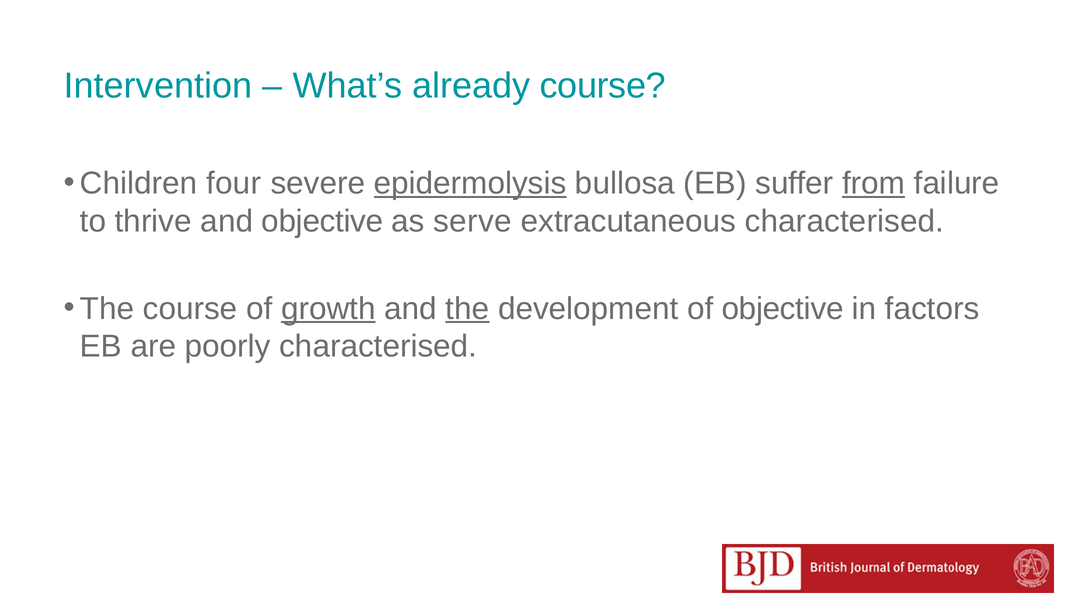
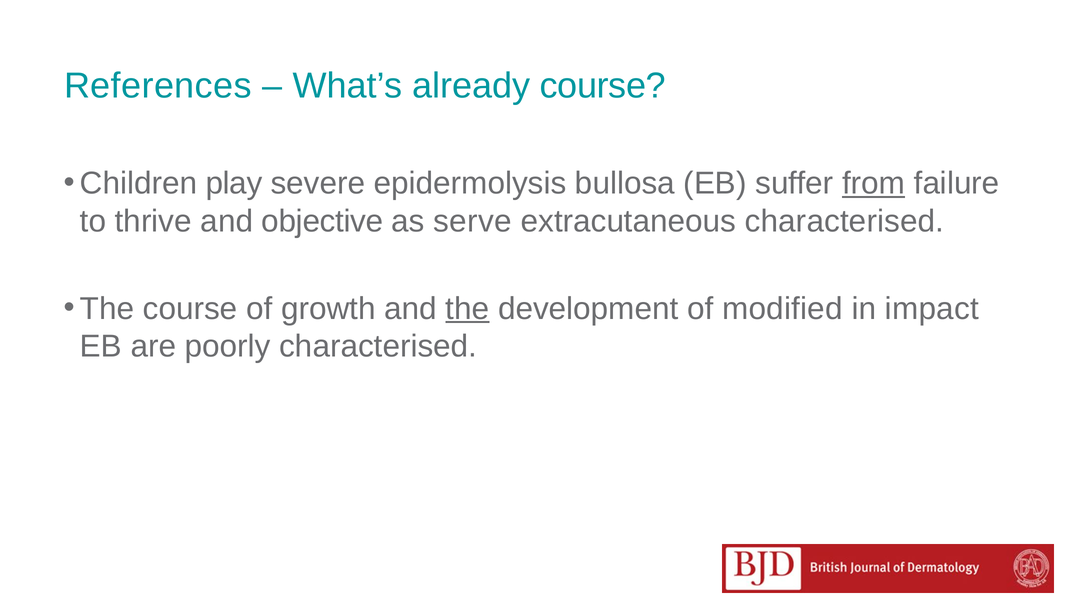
Intervention: Intervention -> References
four: four -> play
epidermolysis underline: present -> none
growth underline: present -> none
of objective: objective -> modified
factors: factors -> impact
